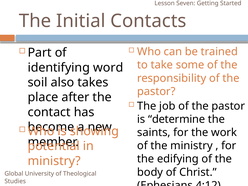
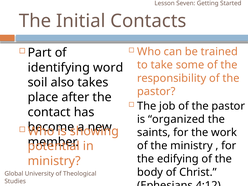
determine: determine -> organized
